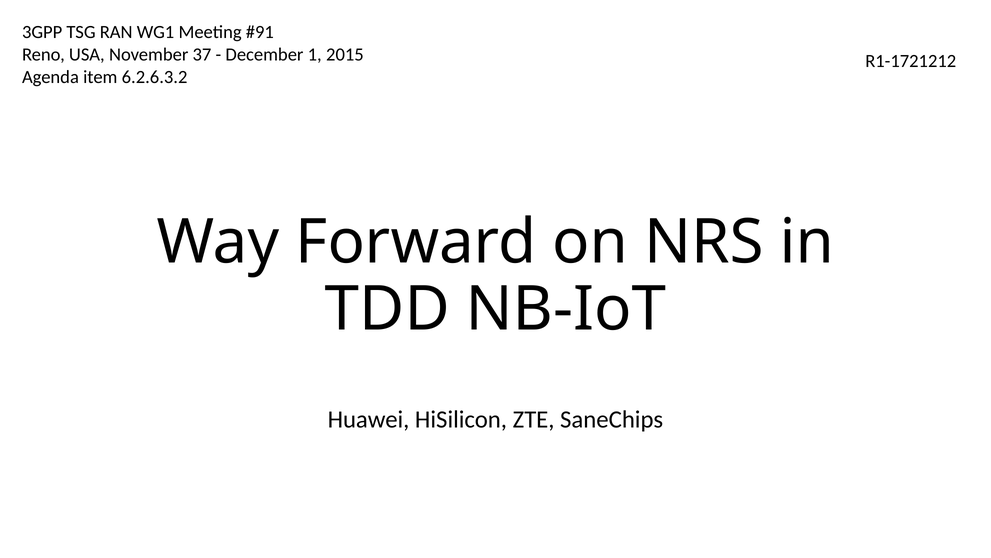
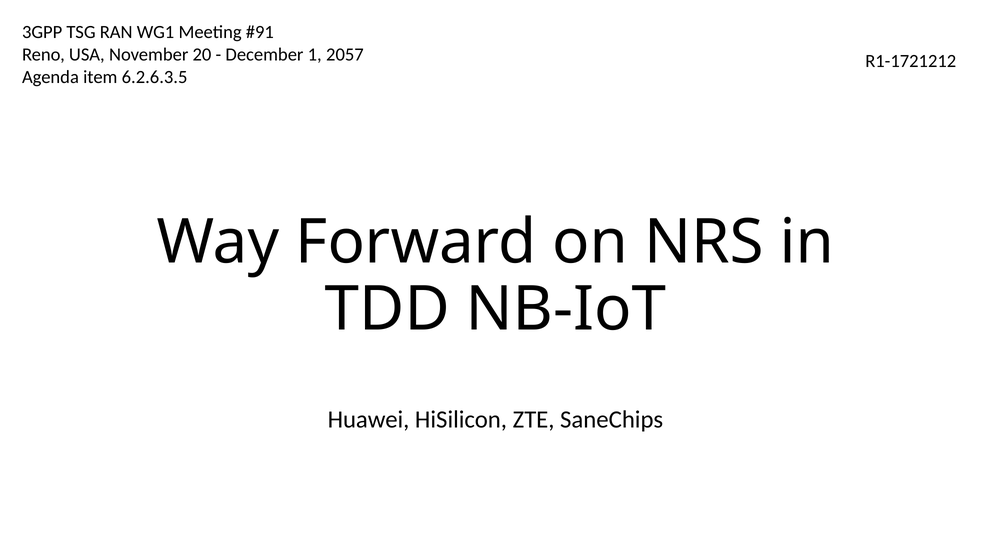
37: 37 -> 20
2015: 2015 -> 2057
6.2.6.3.2: 6.2.6.3.2 -> 6.2.6.3.5
